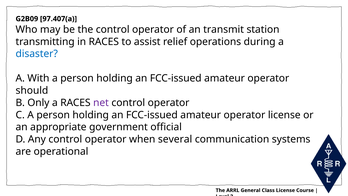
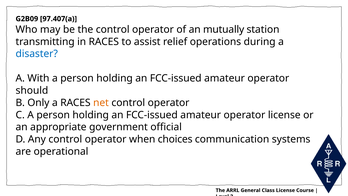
transmit: transmit -> mutually
net colour: purple -> orange
several: several -> choices
